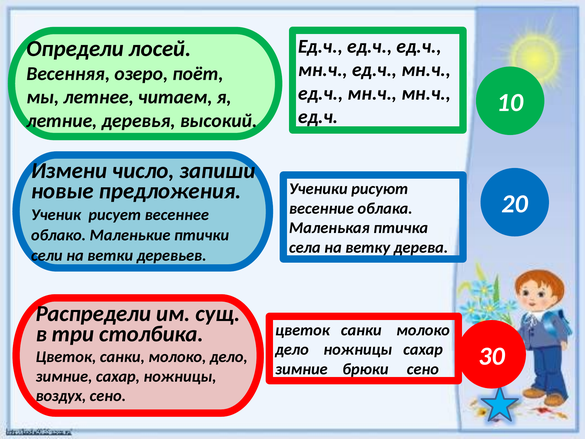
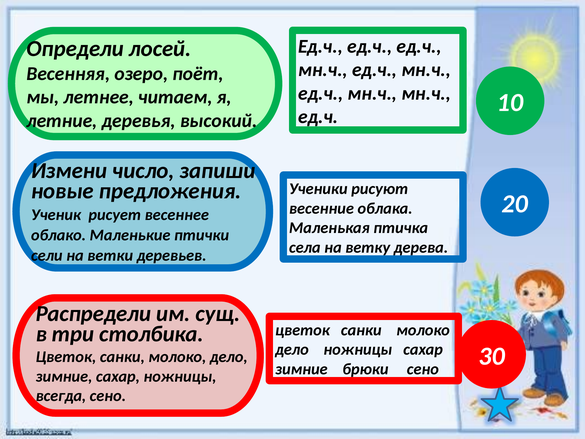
воздух: воздух -> всегда
